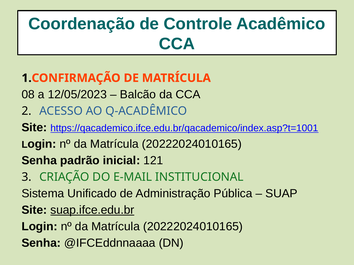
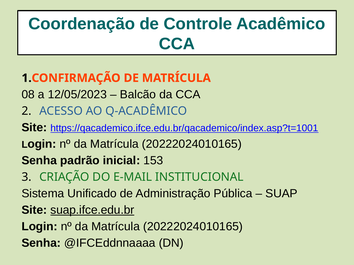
121: 121 -> 153
